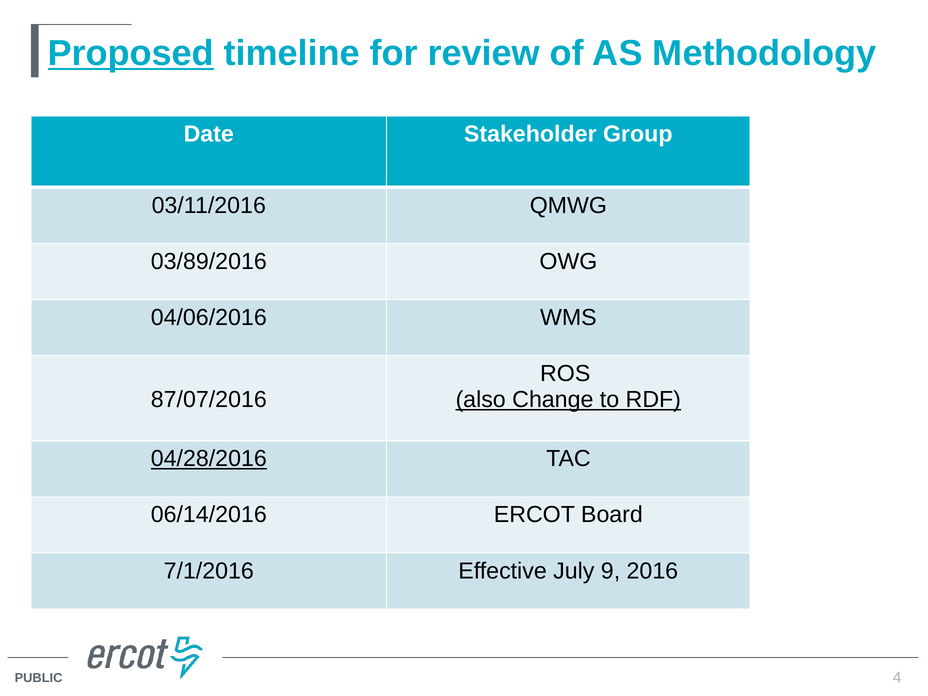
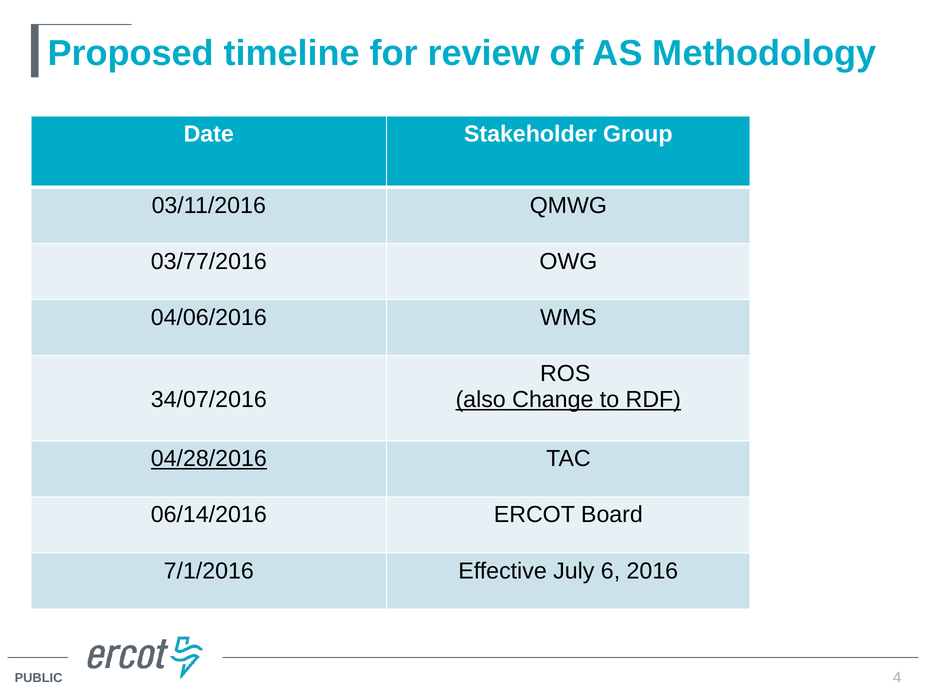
Proposed underline: present -> none
03/89/2016: 03/89/2016 -> 03/77/2016
87/07/2016: 87/07/2016 -> 34/07/2016
9: 9 -> 6
